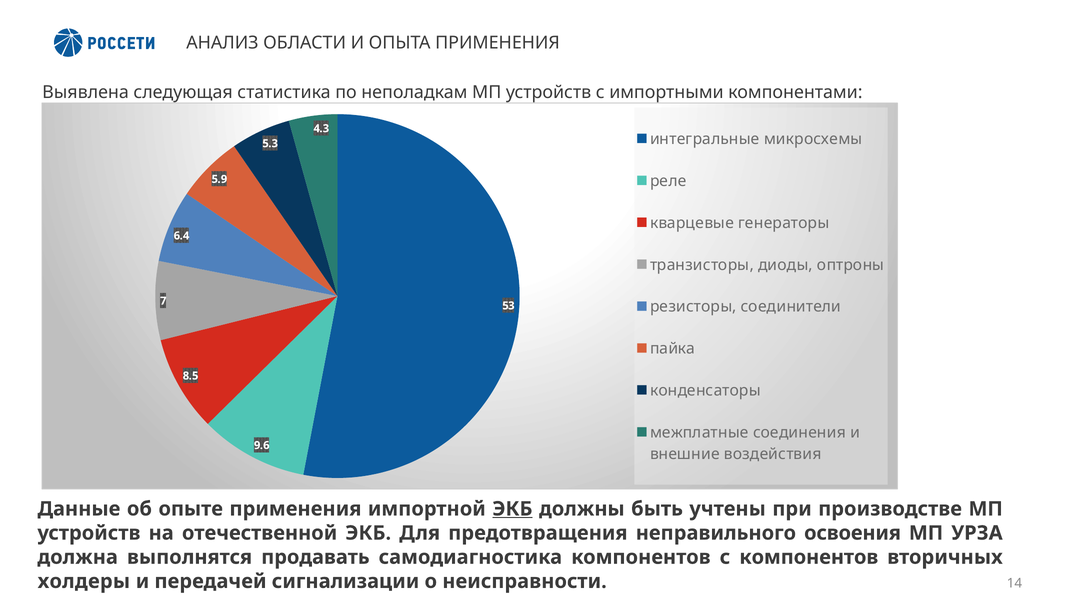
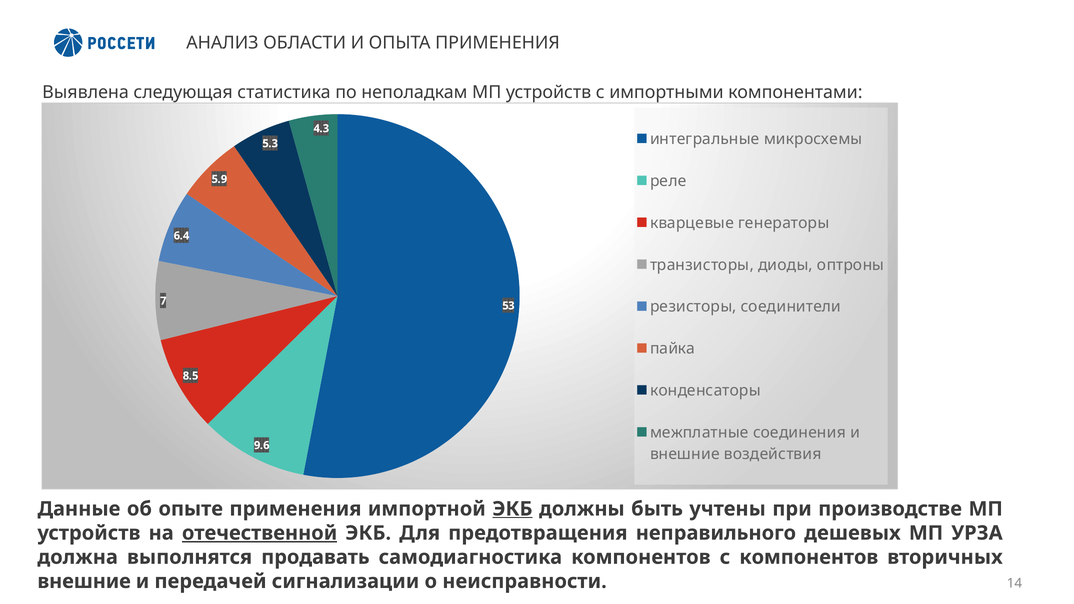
отечественной underline: none -> present
освоения: освоения -> дешевых
холдеры at (84, 581): холдеры -> внешние
